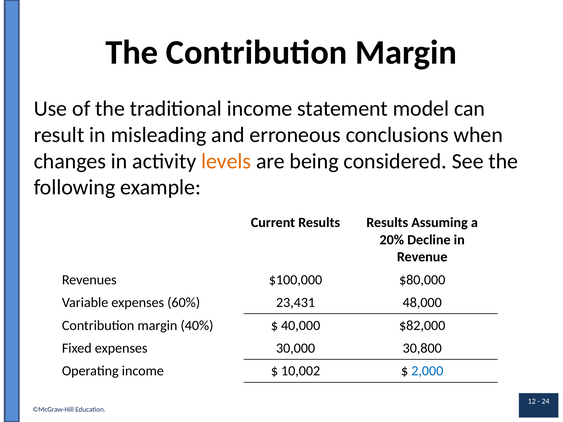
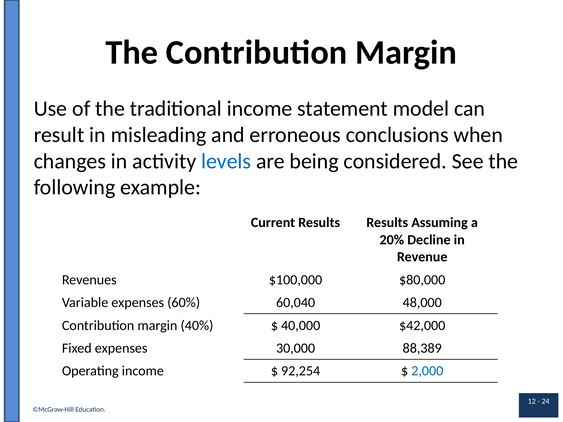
levels colour: orange -> blue
23,431: 23,431 -> 60,040
$82,000: $82,000 -> $42,000
30,800: 30,800 -> 88,389
10,002: 10,002 -> 92,254
